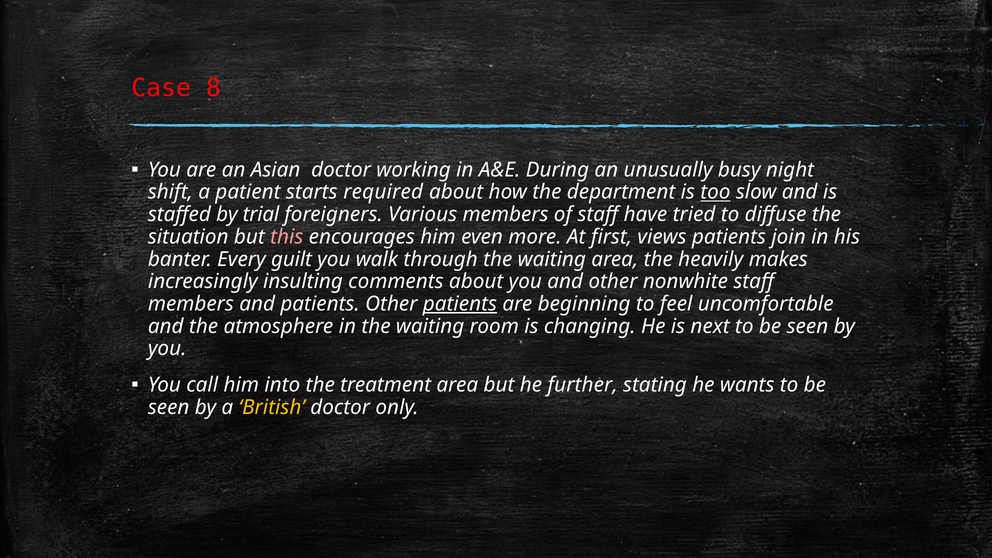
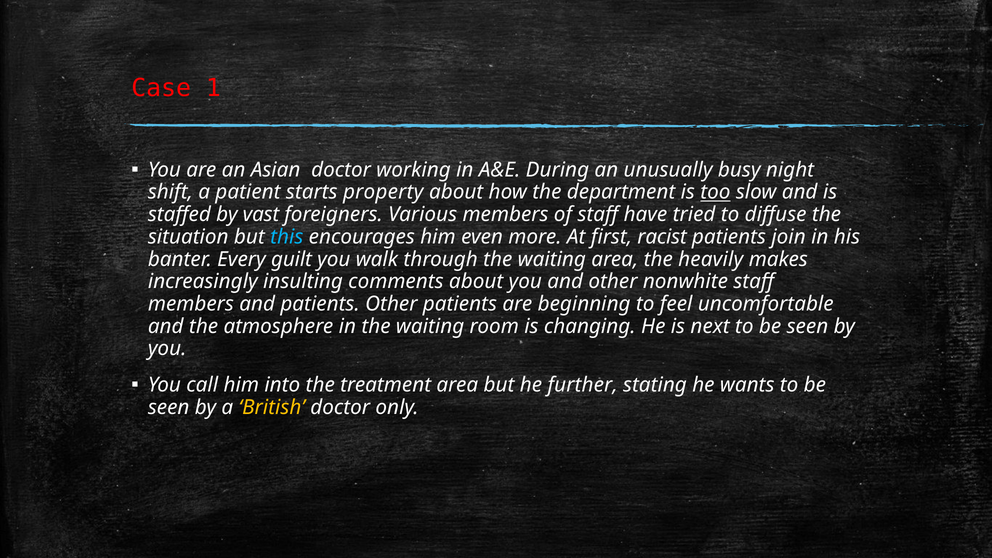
8: 8 -> 1
required: required -> property
trial: trial -> vast
this colour: pink -> light blue
views: views -> racist
patients at (460, 304) underline: present -> none
